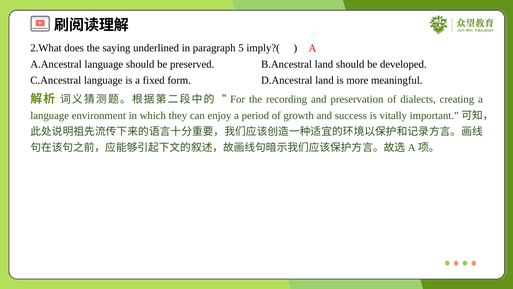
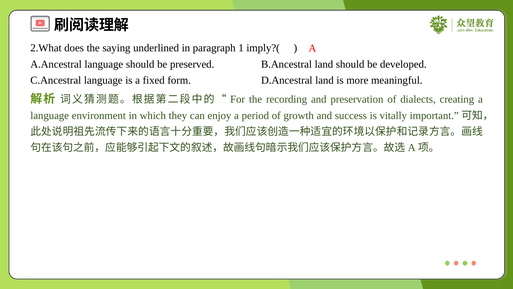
5: 5 -> 1
